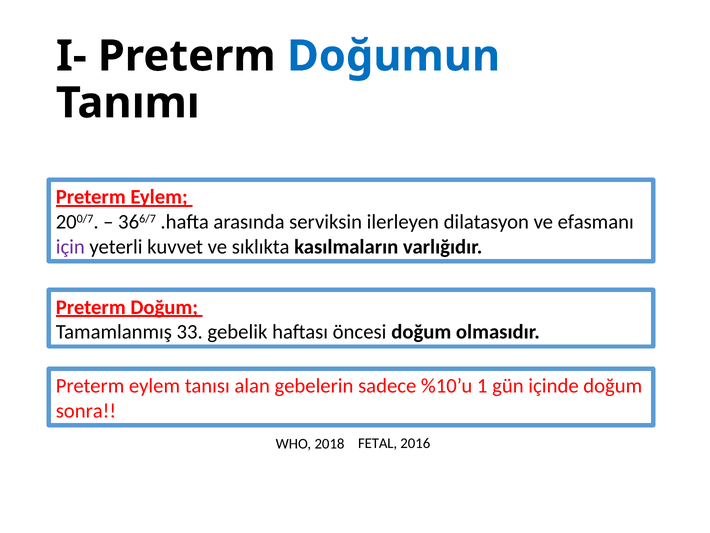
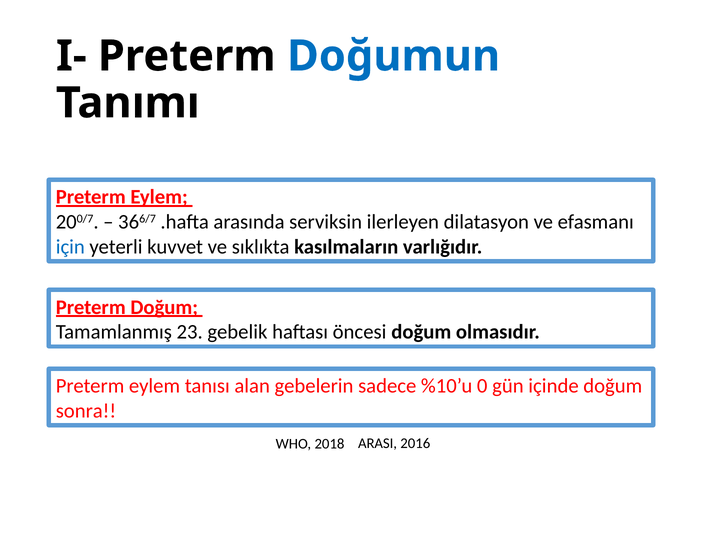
için colour: purple -> blue
33: 33 -> 23
1: 1 -> 0
FETAL: FETAL -> ARASI
